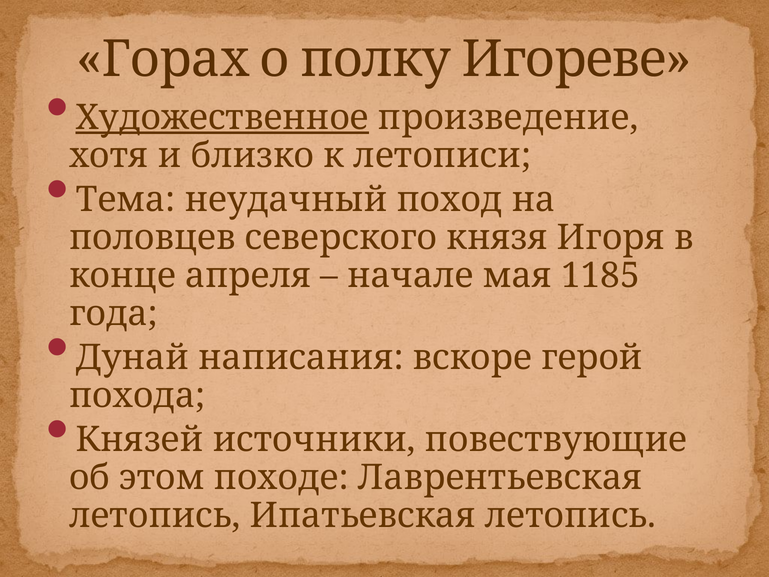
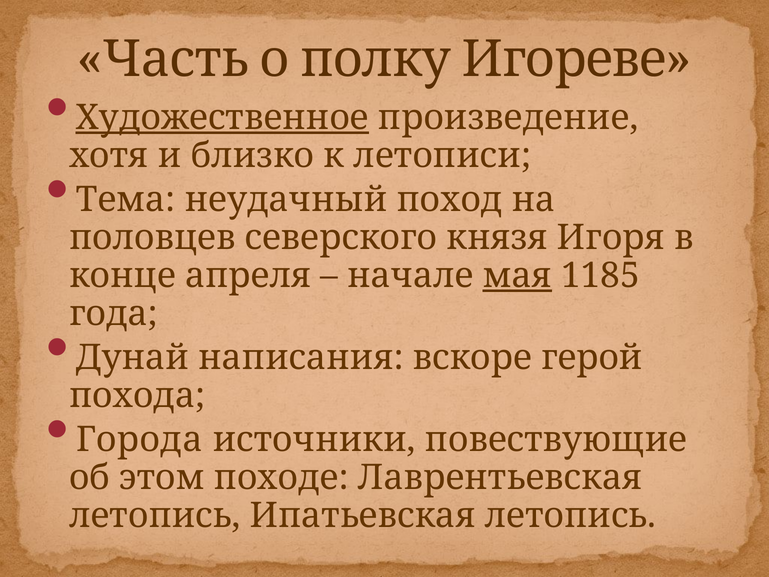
Горах: Горах -> Часть
мая underline: none -> present
Князей: Князей -> Города
